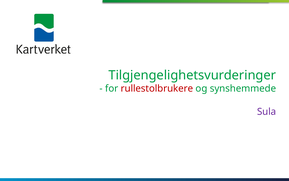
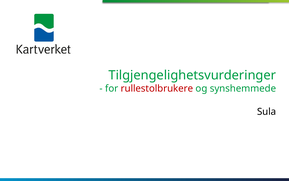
Sula colour: purple -> black
